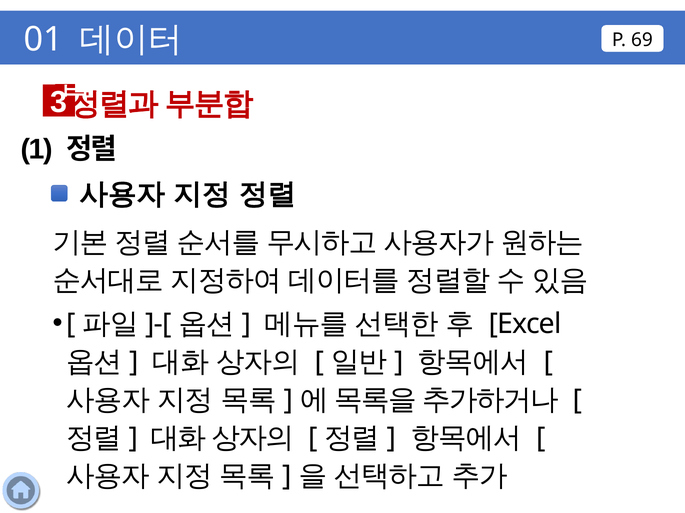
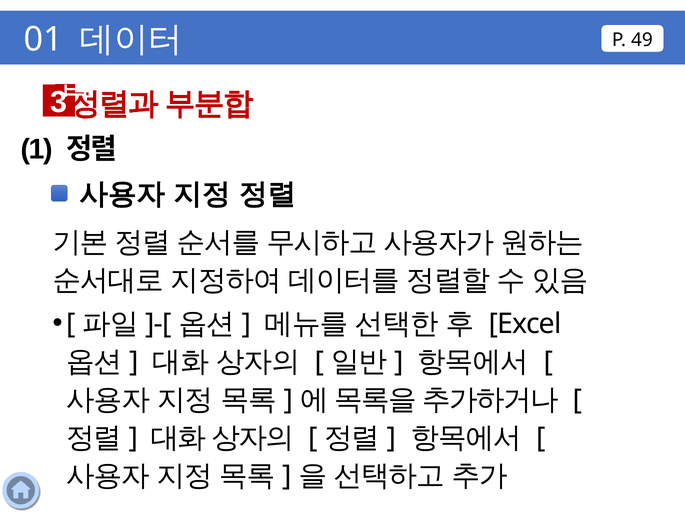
69: 69 -> 49
